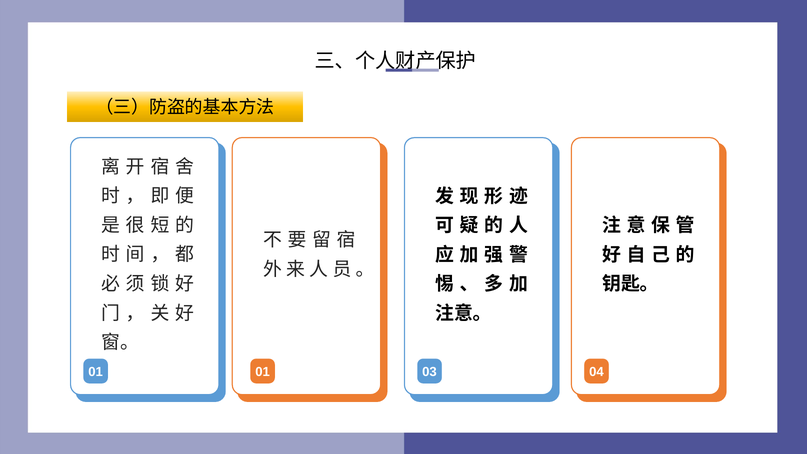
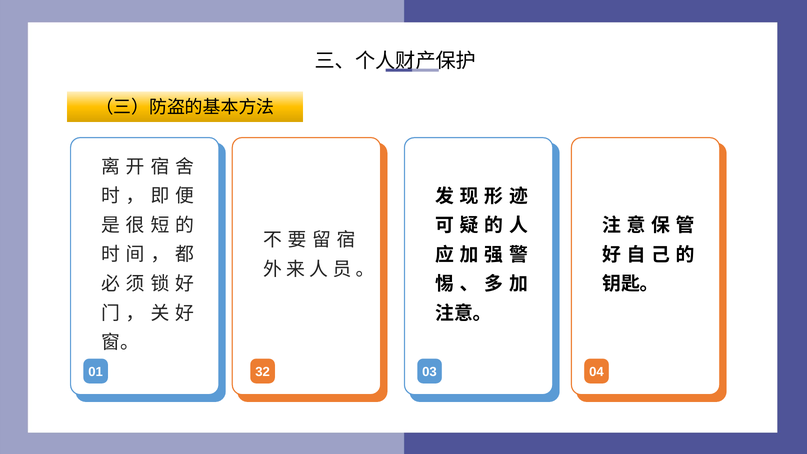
01 01: 01 -> 32
